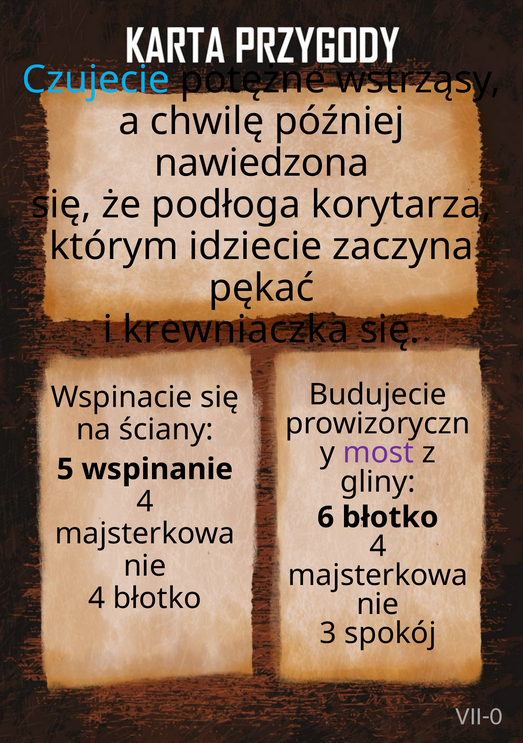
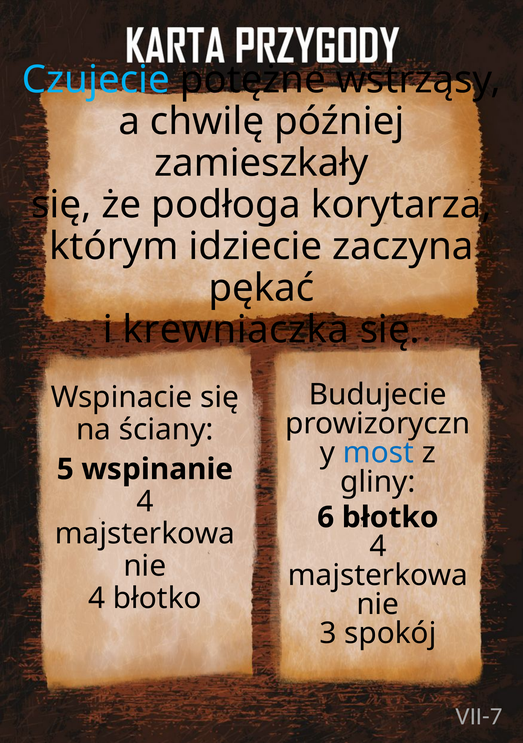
nawiedzona: nawiedzona -> zamieszkały
most colour: purple -> blue
VII-0: VII-0 -> VII-7
